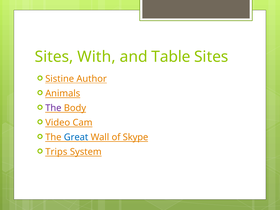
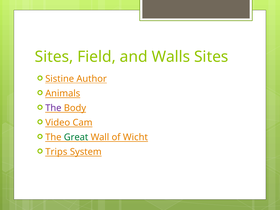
With: With -> Field
Table: Table -> Walls
Great colour: blue -> green
Skype: Skype -> Wicht
